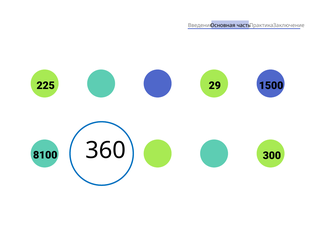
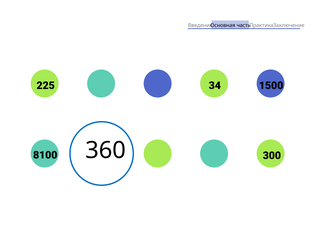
29: 29 -> 34
